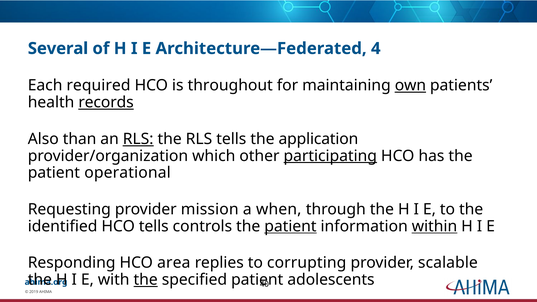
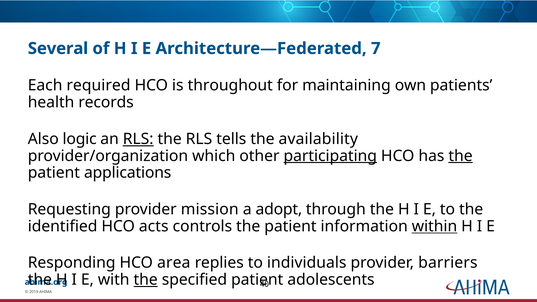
4: 4 -> 7
own underline: present -> none
records underline: present -> none
than: than -> logic
application: application -> availability
the at (461, 156) underline: none -> present
operational: operational -> applications
when: when -> adopt
HCO tells: tells -> acts
patient at (290, 226) underline: present -> none
corrupting: corrupting -> individuals
scalable: scalable -> barriers
